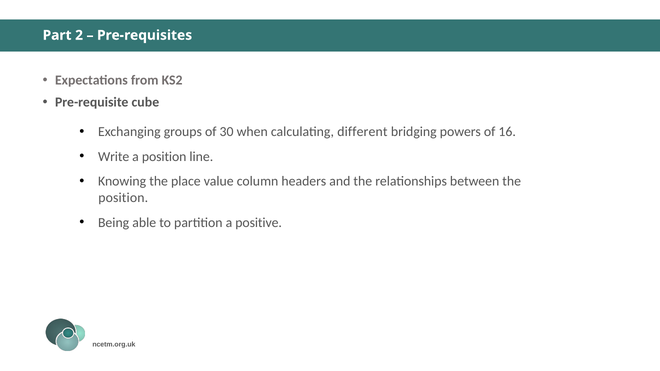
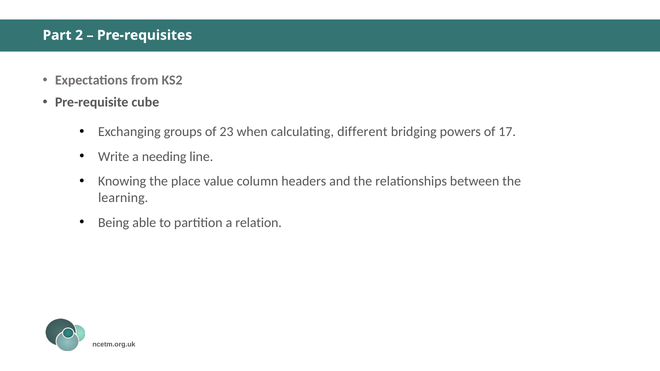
30: 30 -> 23
16: 16 -> 17
a position: position -> needing
position at (123, 198): position -> learning
positive: positive -> relation
